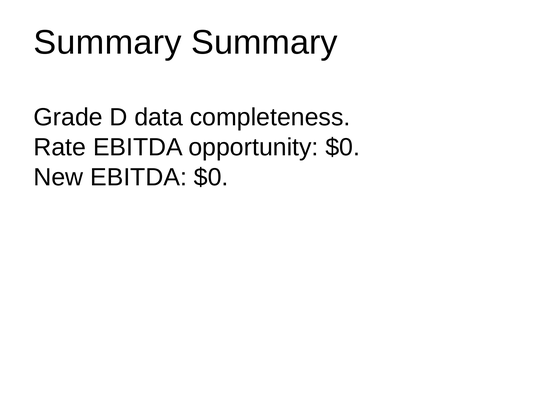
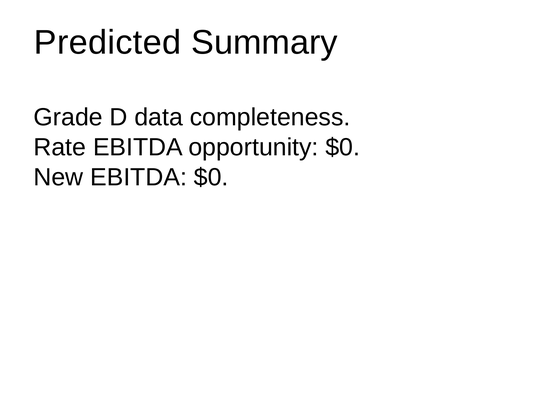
Summary at (108, 43): Summary -> Predicted
